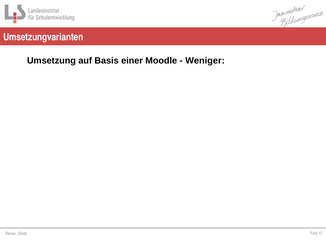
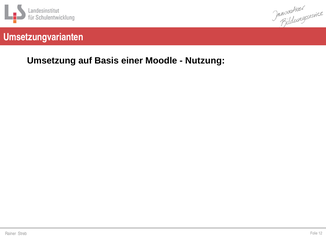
Weniger: Weniger -> Nutzung
